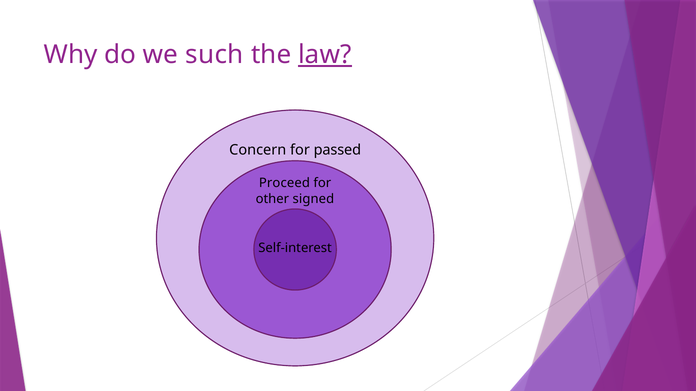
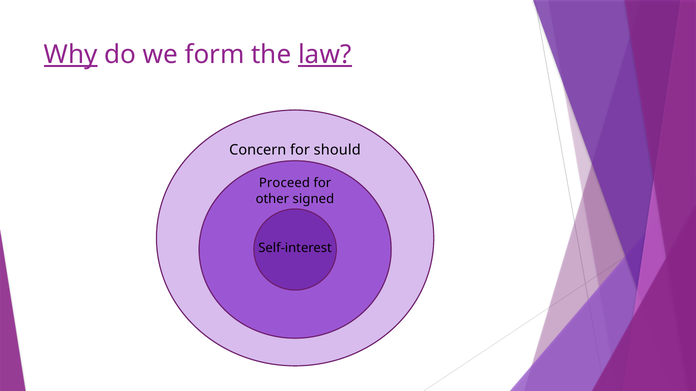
Why underline: none -> present
such: such -> form
passed: passed -> should
